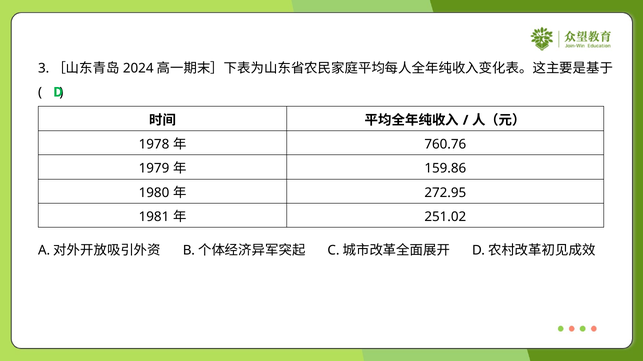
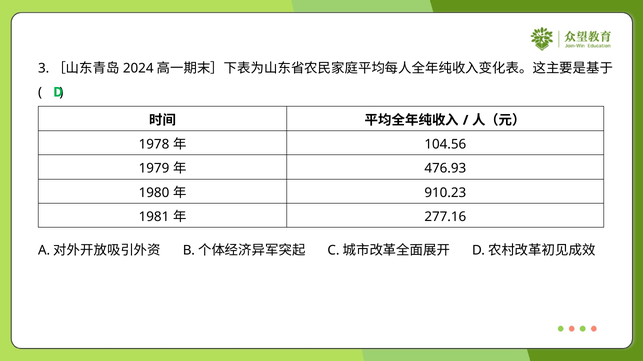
760.76: 760.76 -> 104.56
159.86: 159.86 -> 476.93
272.95: 272.95 -> 910.23
251.02: 251.02 -> 277.16
